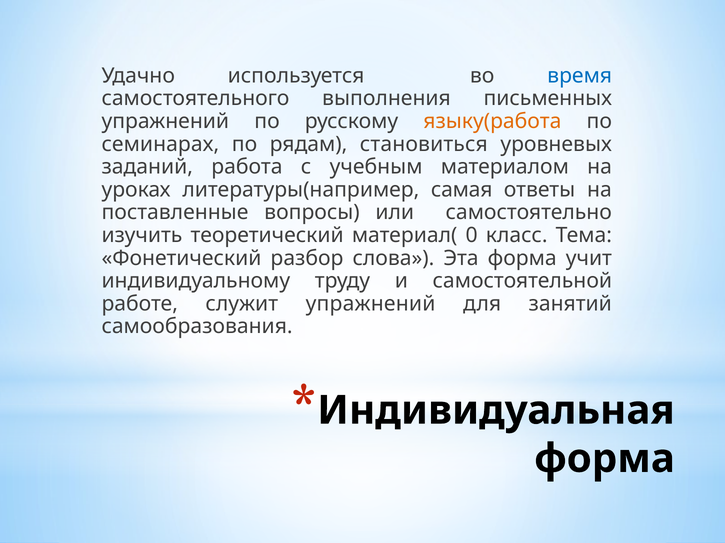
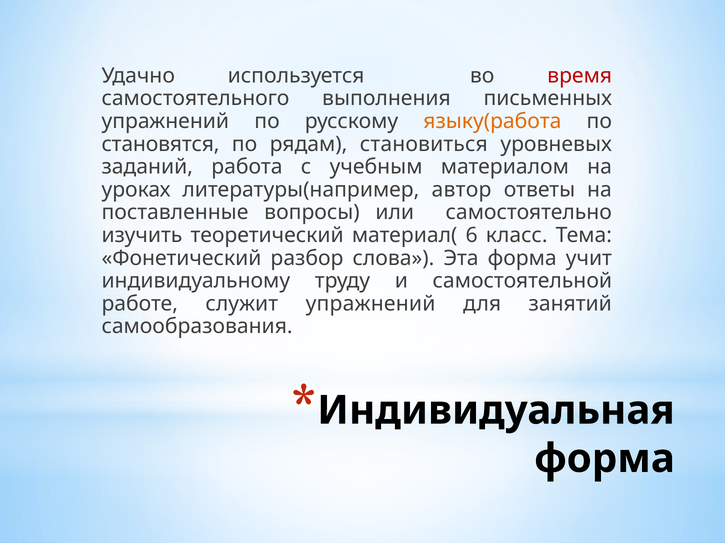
время colour: blue -> red
семинарах: семинарах -> становятся
самая: самая -> автор
0: 0 -> 6
